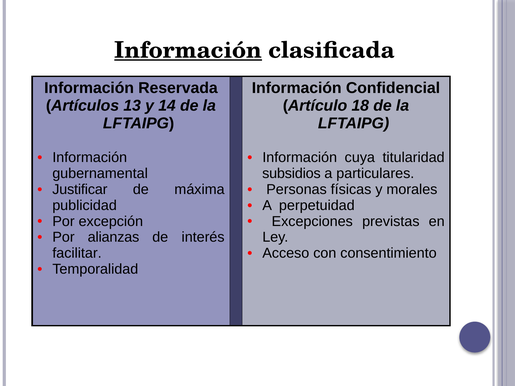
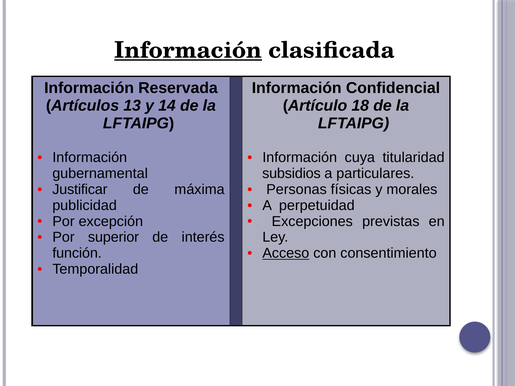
alianzas: alianzas -> superior
Acceso underline: none -> present
facilitar: facilitar -> función
